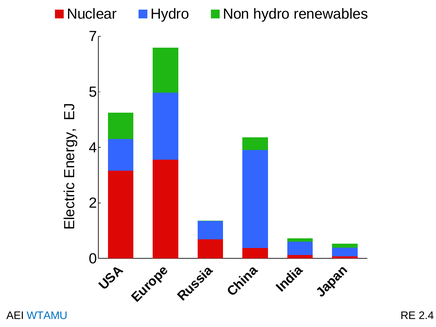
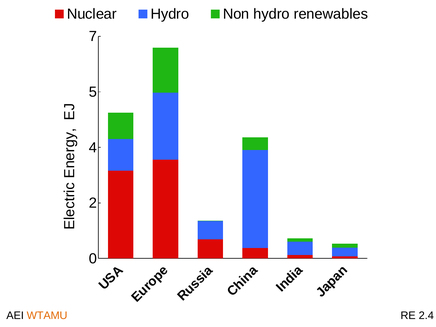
WTAMU colour: blue -> orange
